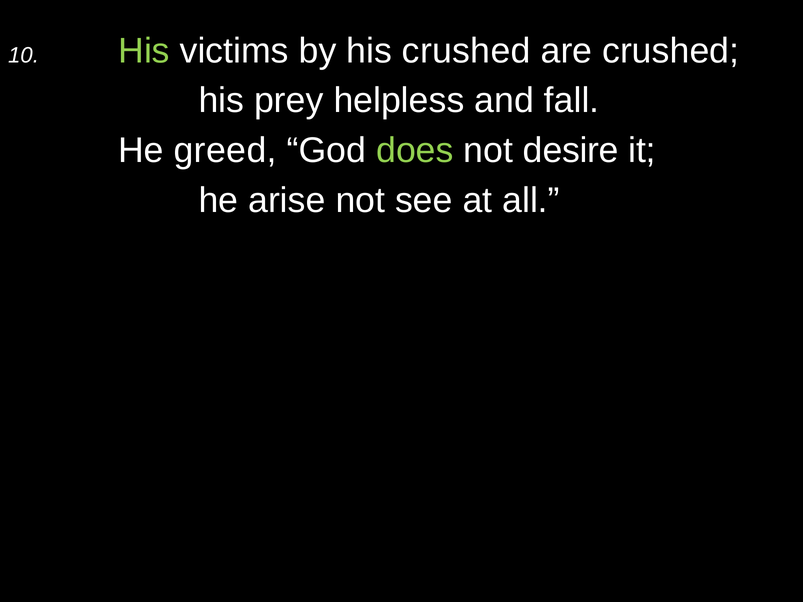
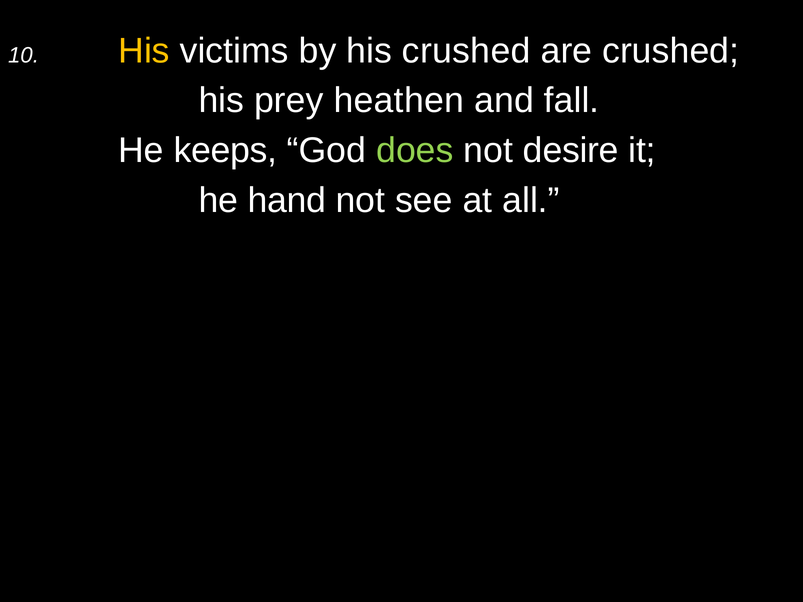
His at (144, 51) colour: light green -> yellow
helpless: helpless -> heathen
greed: greed -> keeps
arise: arise -> hand
